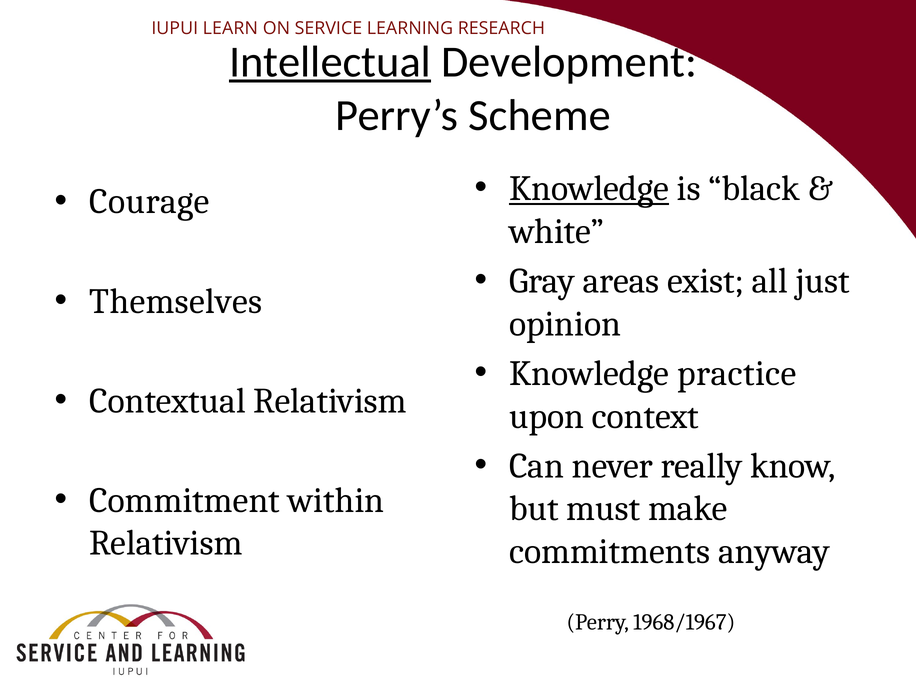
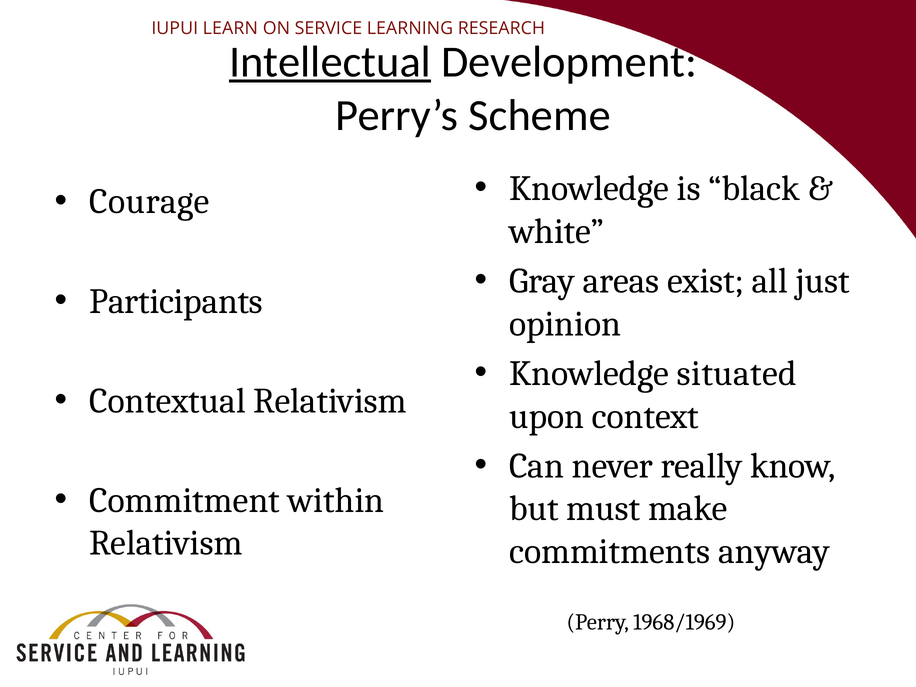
Knowledge at (589, 189) underline: present -> none
Themselves: Themselves -> Participants
practice: practice -> situated
1968/1967: 1968/1967 -> 1968/1969
